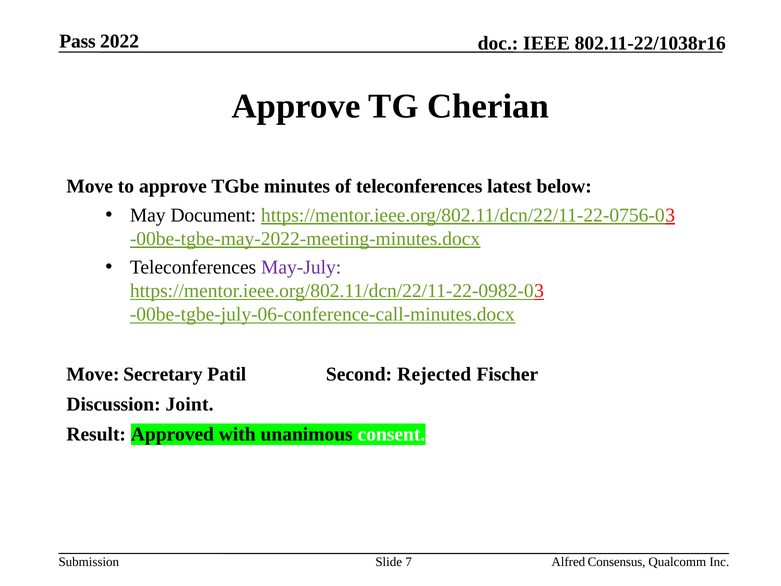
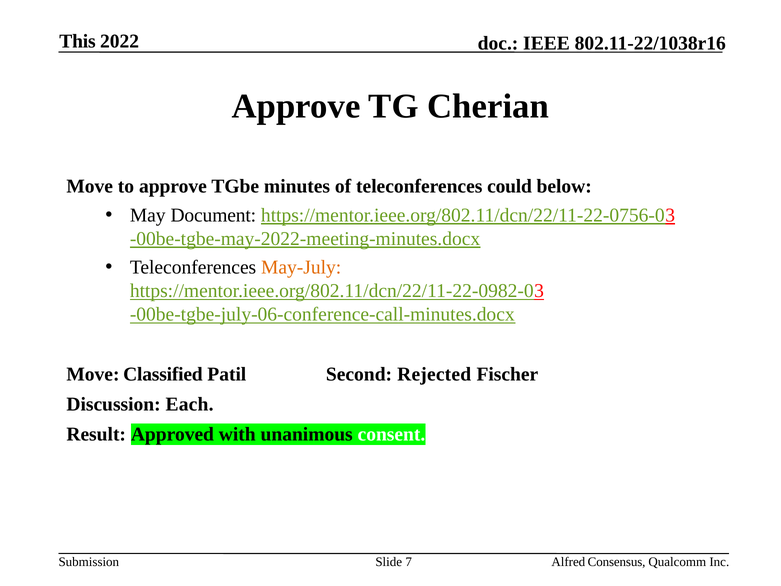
Pass: Pass -> This
latest: latest -> could
May-July colour: purple -> orange
Secretary: Secretary -> Classified
Joint: Joint -> Each
